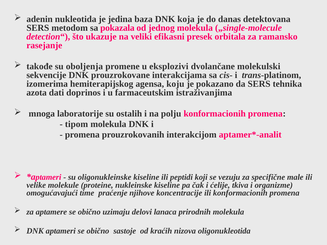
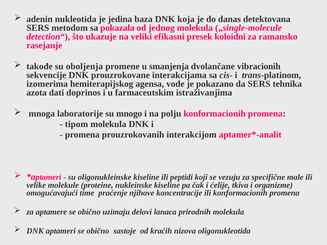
orbitala: orbitala -> koloidni
eksplozivi: eksplozivi -> smanjenja
molekulski: molekulski -> vibracionih
koju: koju -> vode
ostalih: ostalih -> mnogo
